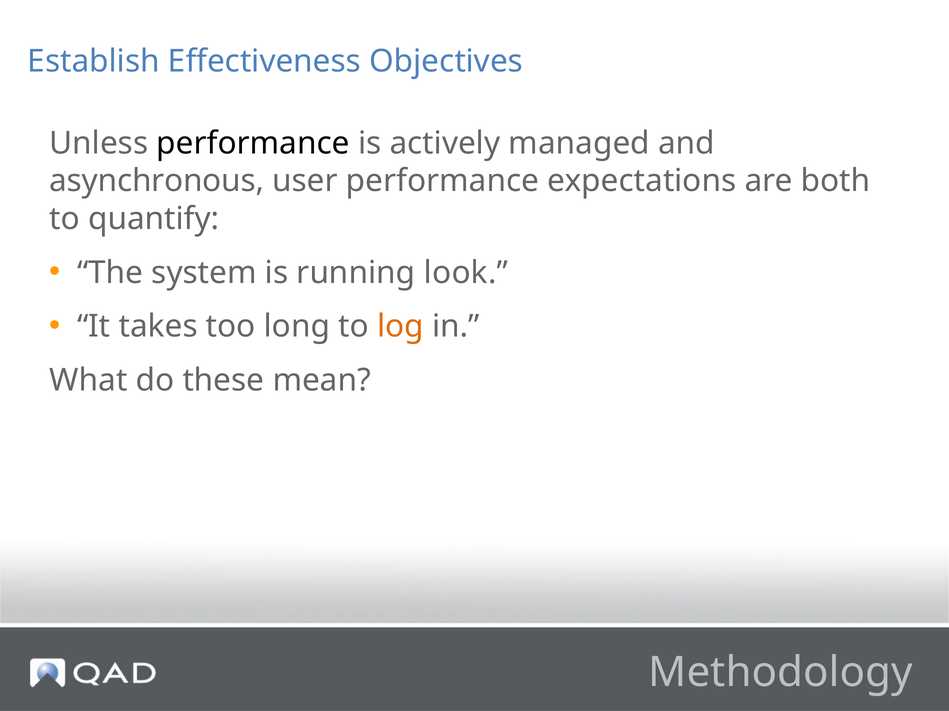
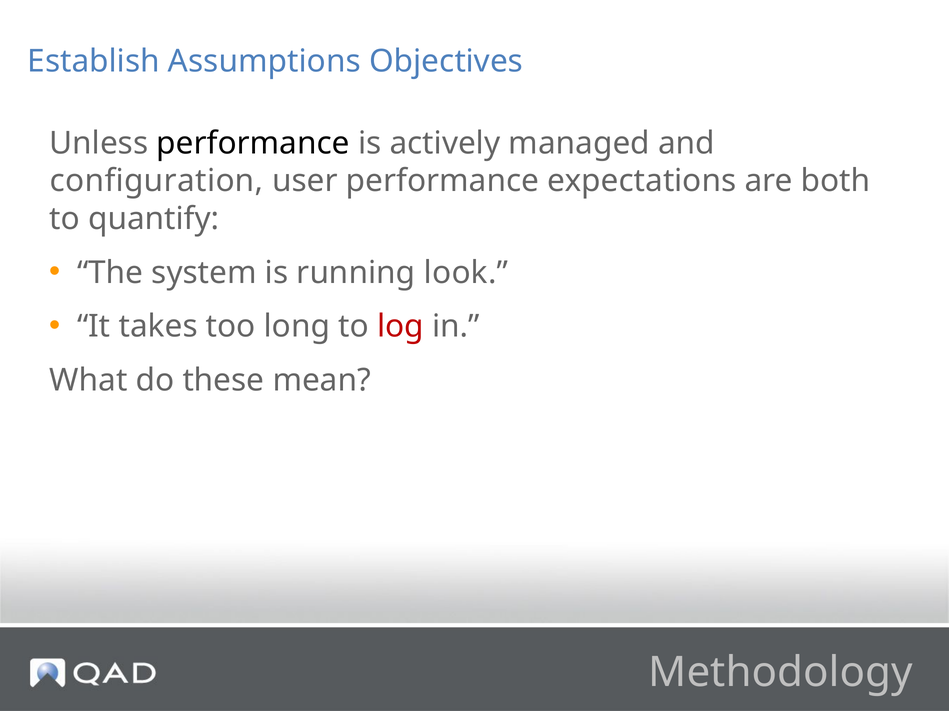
Effectiveness: Effectiveness -> Assumptions
asynchronous: asynchronous -> configuration
log colour: orange -> red
